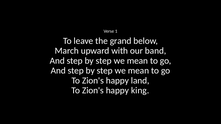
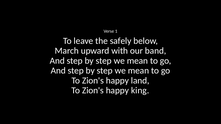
grand: grand -> safely
